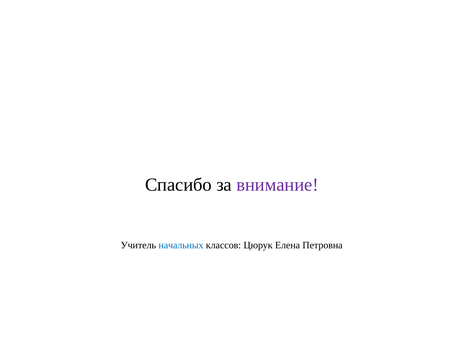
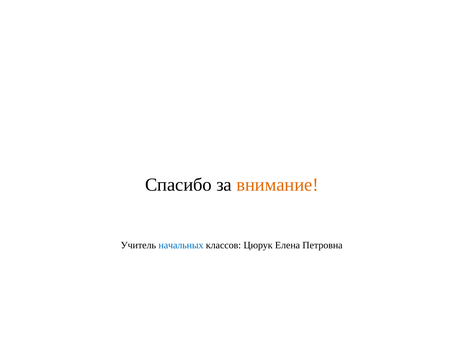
внимание colour: purple -> orange
